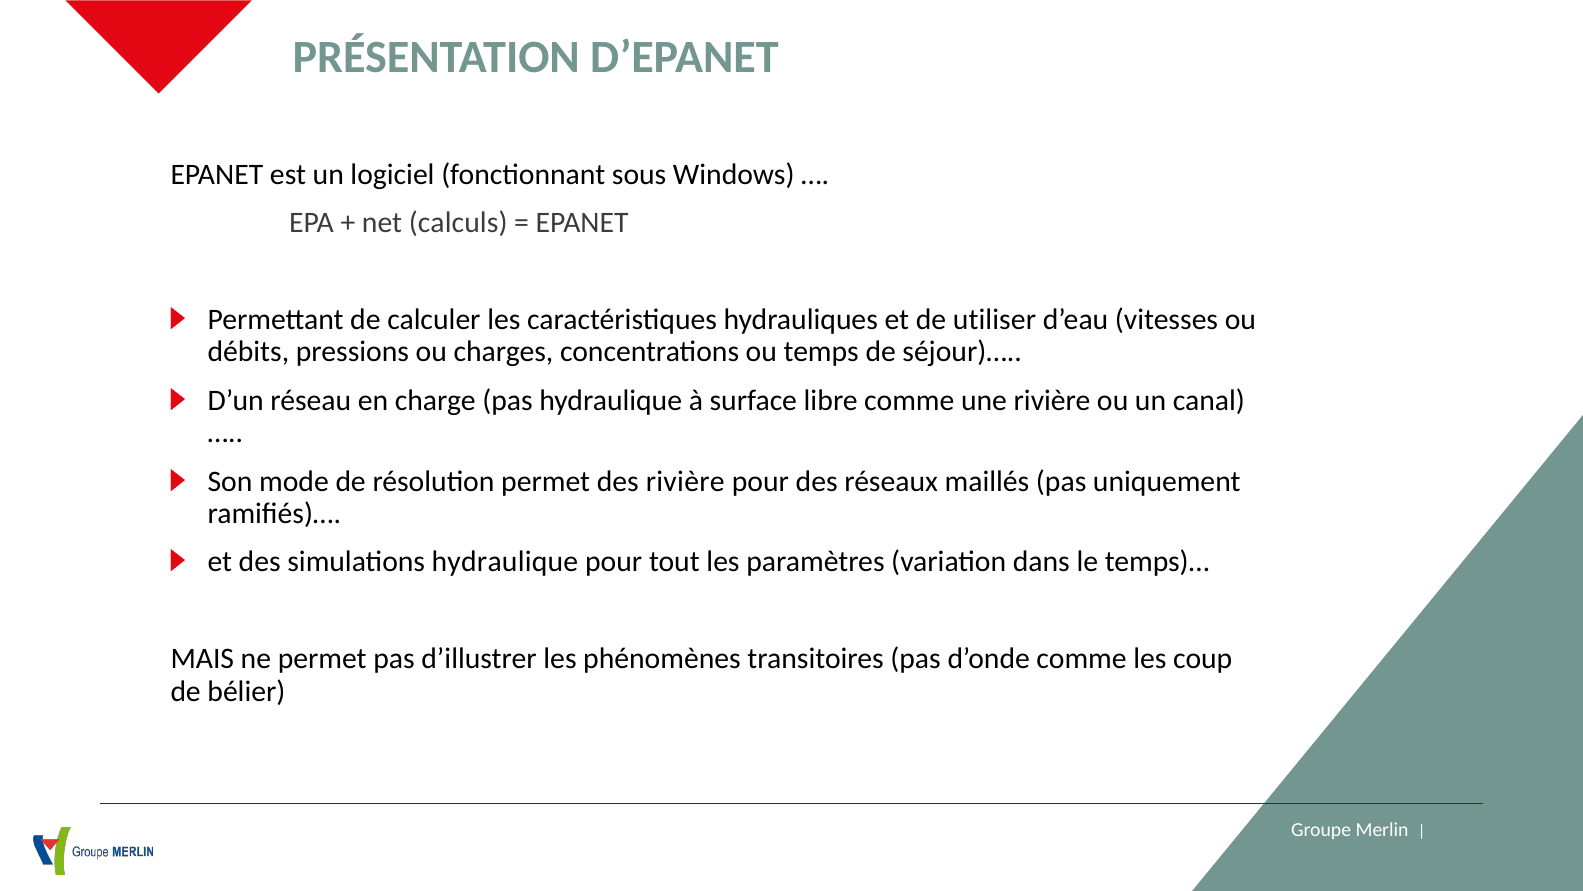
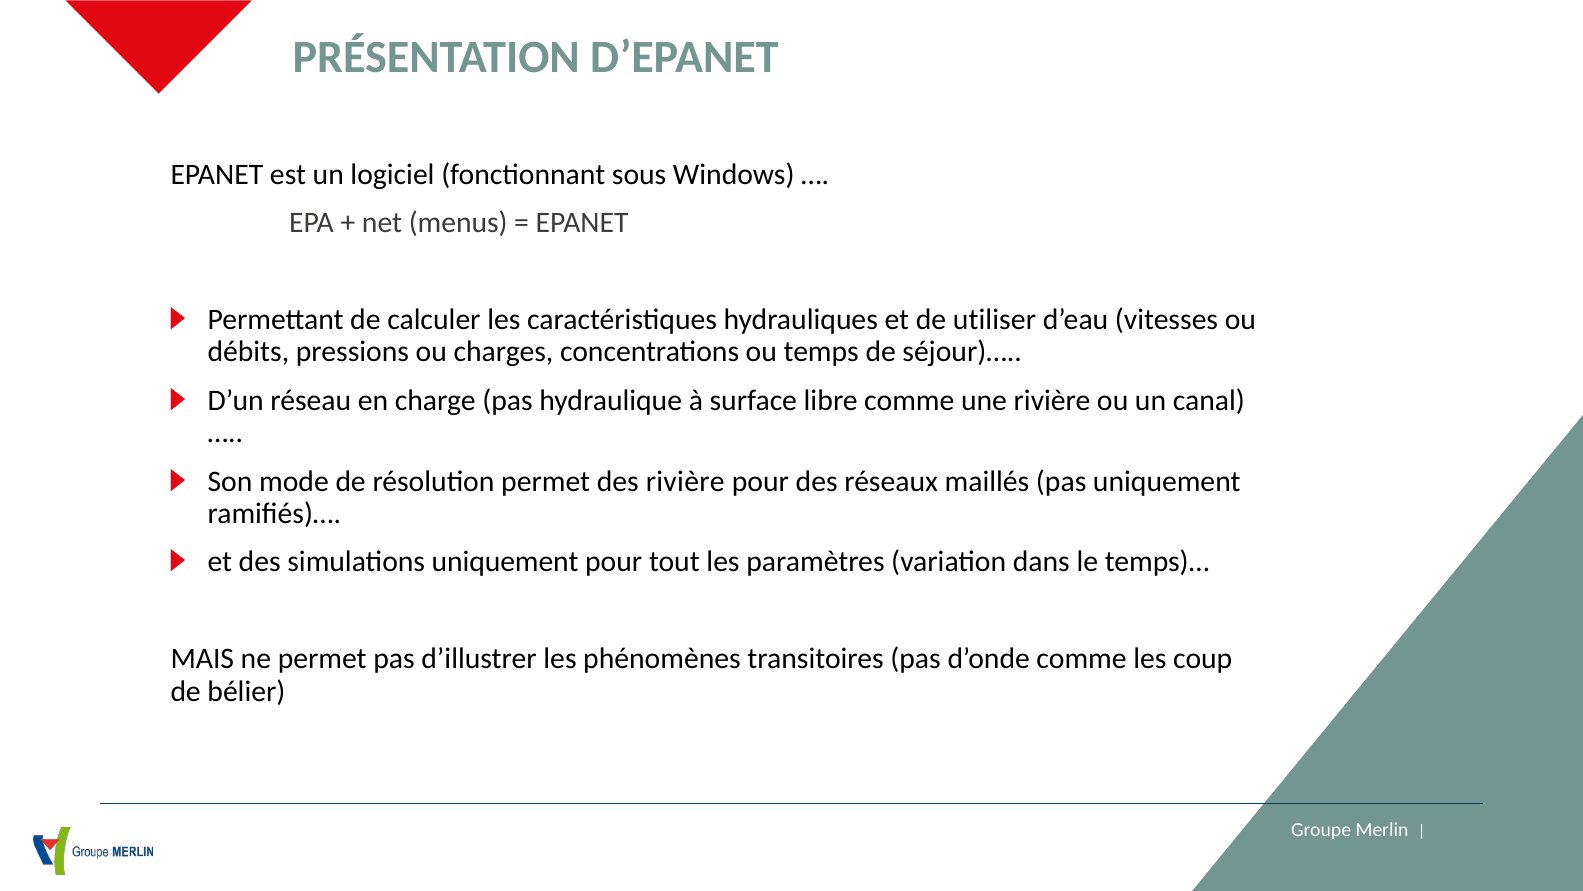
calculs: calculs -> menus
simulations hydraulique: hydraulique -> uniquement
